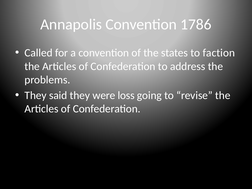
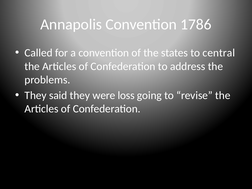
faction: faction -> central
